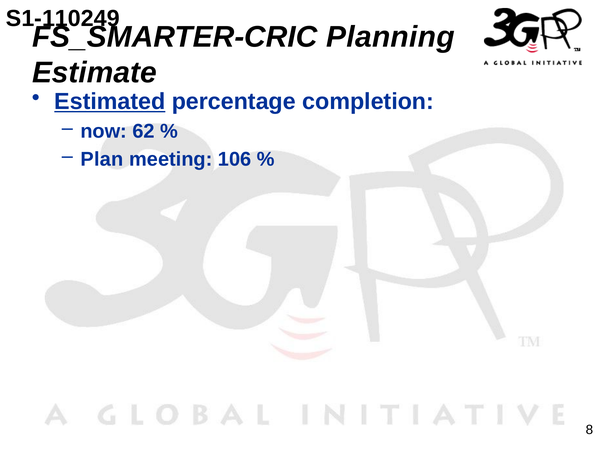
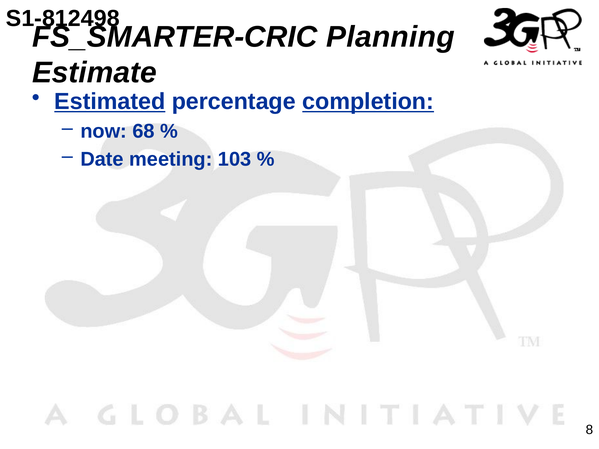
S1-110249: S1-110249 -> S1-812498
completion underline: none -> present
62: 62 -> 68
Plan: Plan -> Date
106: 106 -> 103
